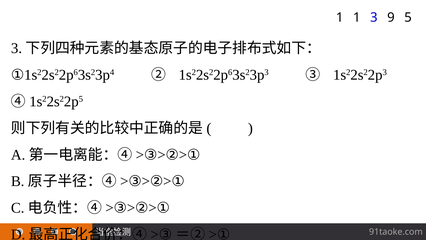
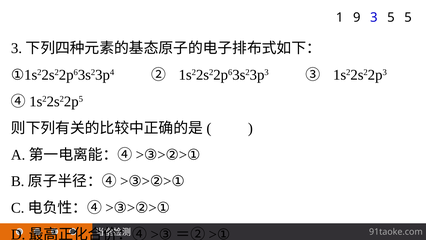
1 1: 1 -> 9
3 9: 9 -> 5
